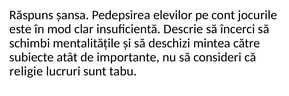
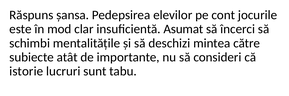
Descrie: Descrie -> Asumat
religie: religie -> istorie
